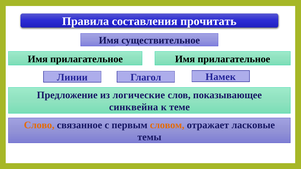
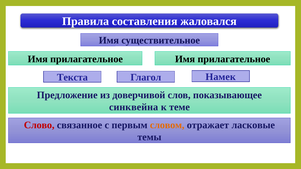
прочитать: прочитать -> жаловался
Линии: Линии -> Текста
логические: логические -> доверчивой
Слово colour: orange -> red
